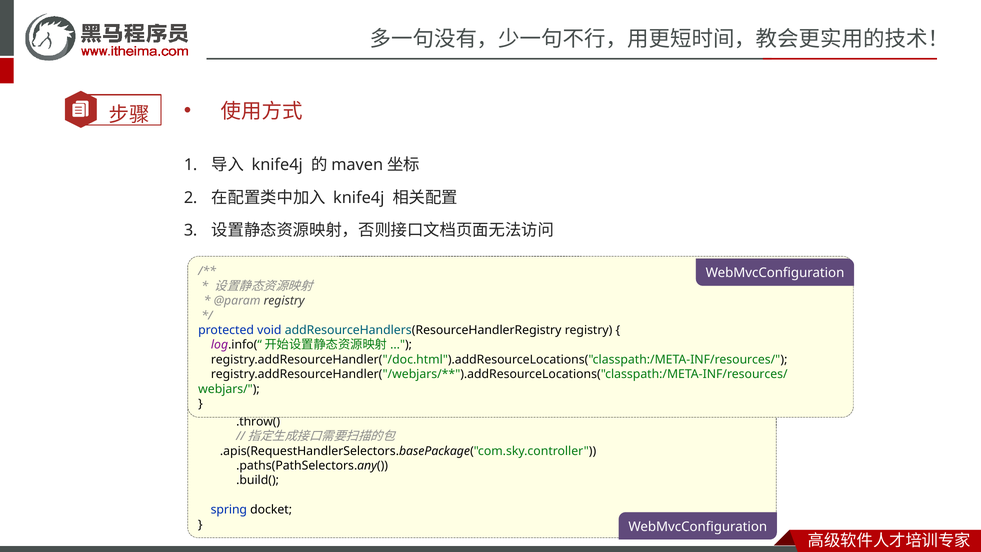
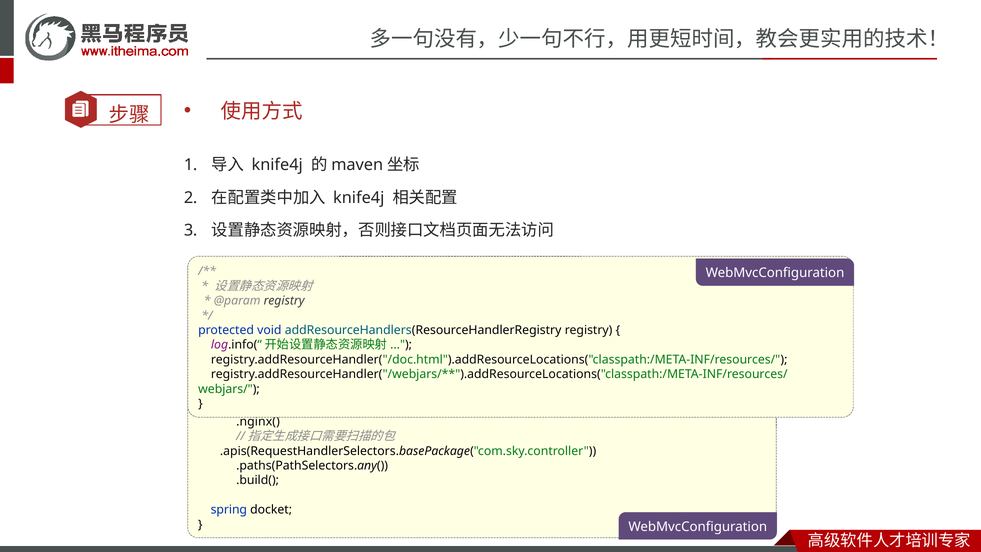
.throw(: .throw( -> .nginx(
